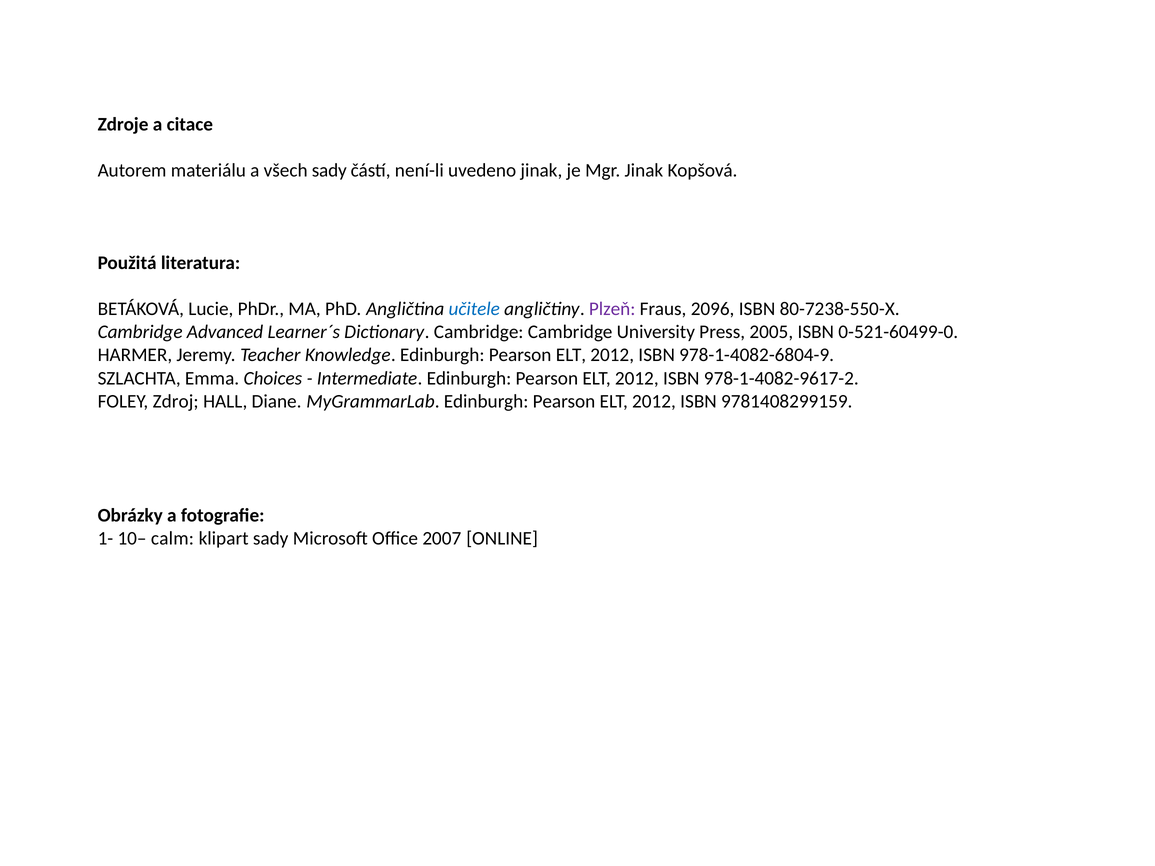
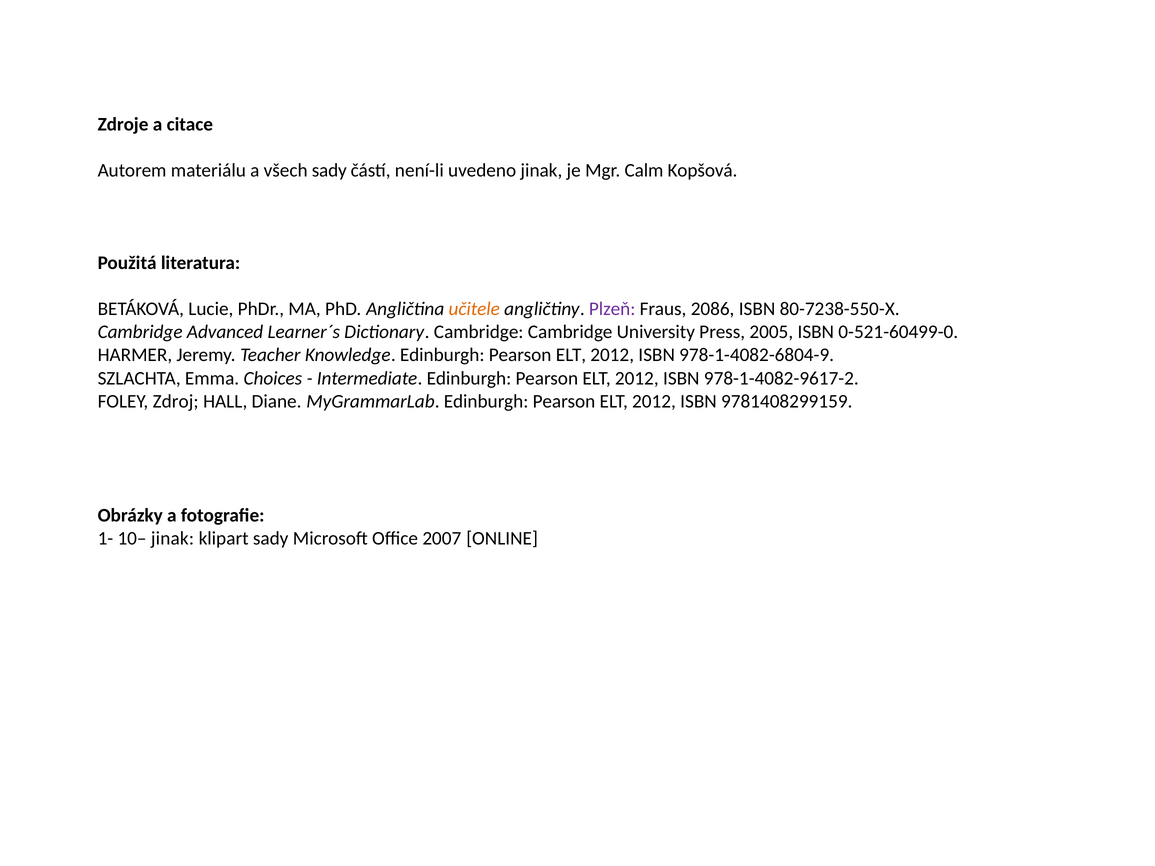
Mgr Jinak: Jinak -> Calm
učitele colour: blue -> orange
2096: 2096 -> 2086
10– calm: calm -> jinak
